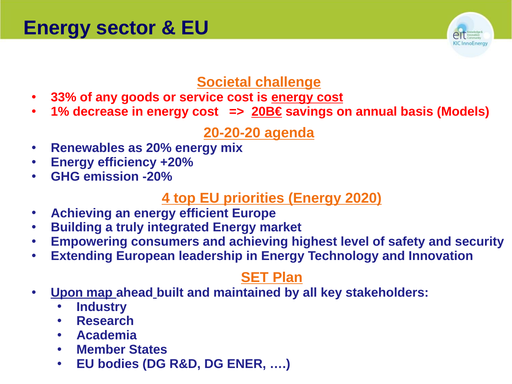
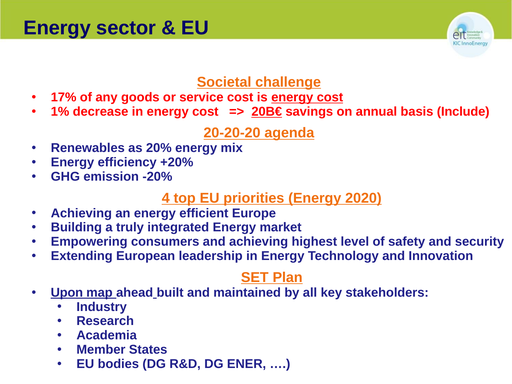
33%: 33% -> 17%
Models: Models -> Include
